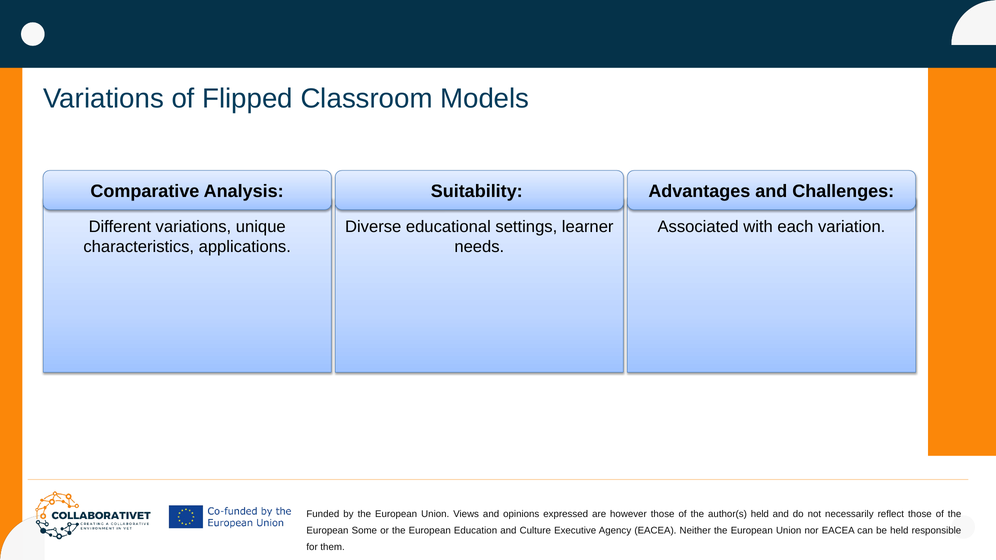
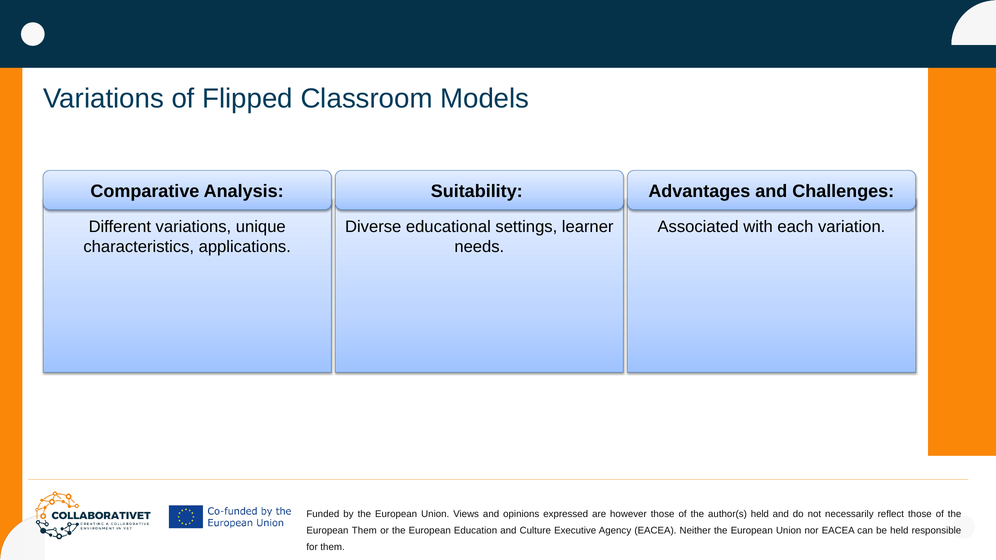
European Some: Some -> Them
